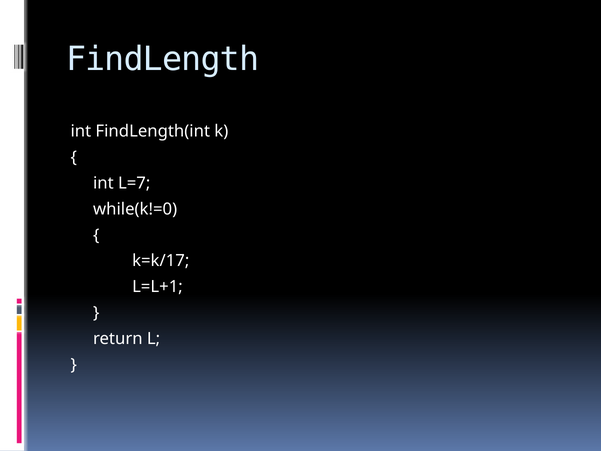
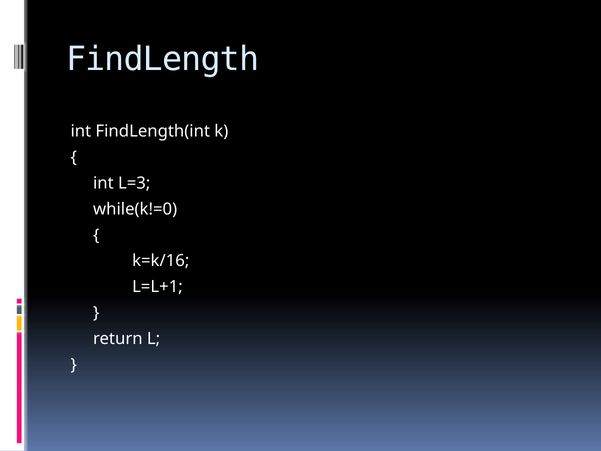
L=7: L=7 -> L=3
k=k/17: k=k/17 -> k=k/16
